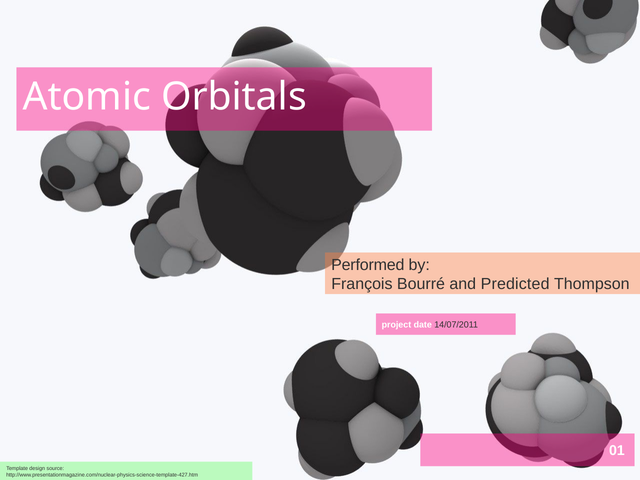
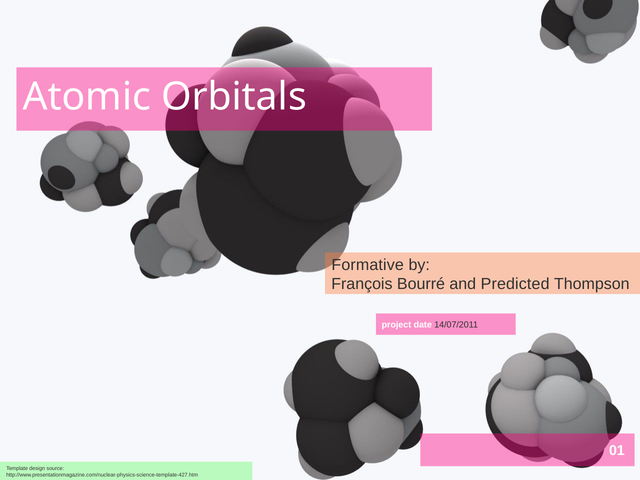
Performed: Performed -> Formative
